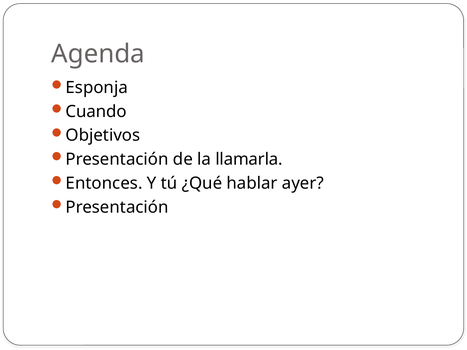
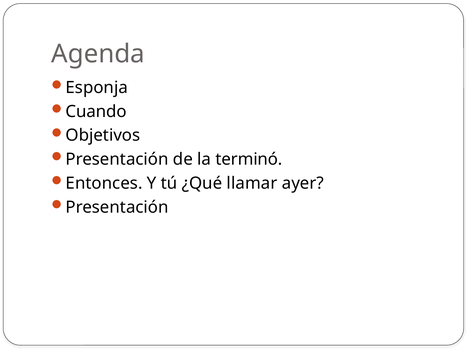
llamarla: llamarla -> terminó
hablar: hablar -> llamar
